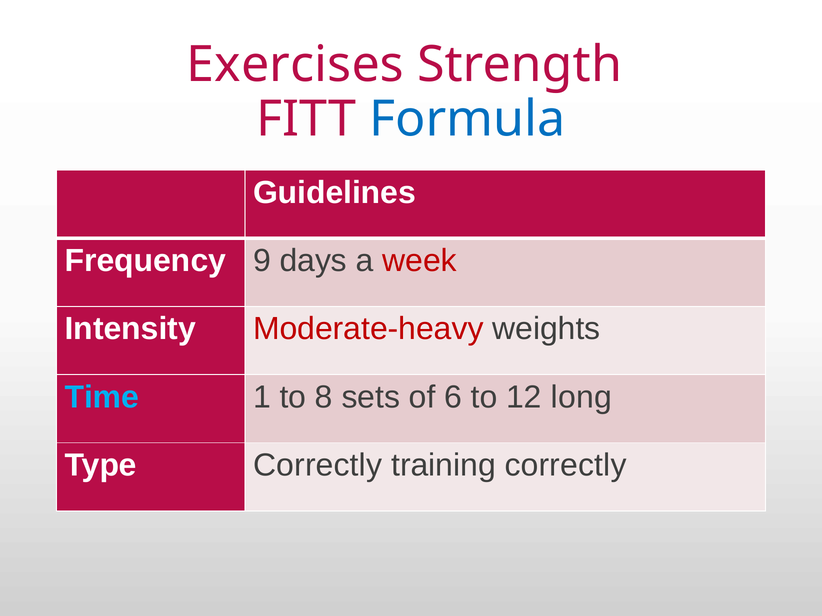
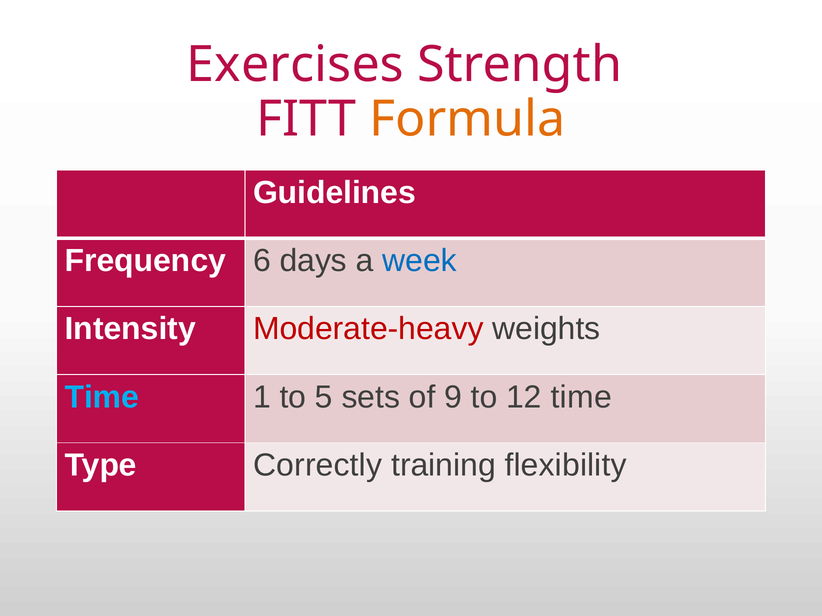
Formula colour: blue -> orange
9: 9 -> 6
week colour: red -> blue
8: 8 -> 5
6: 6 -> 9
12 long: long -> time
training correctly: correctly -> flexibility
